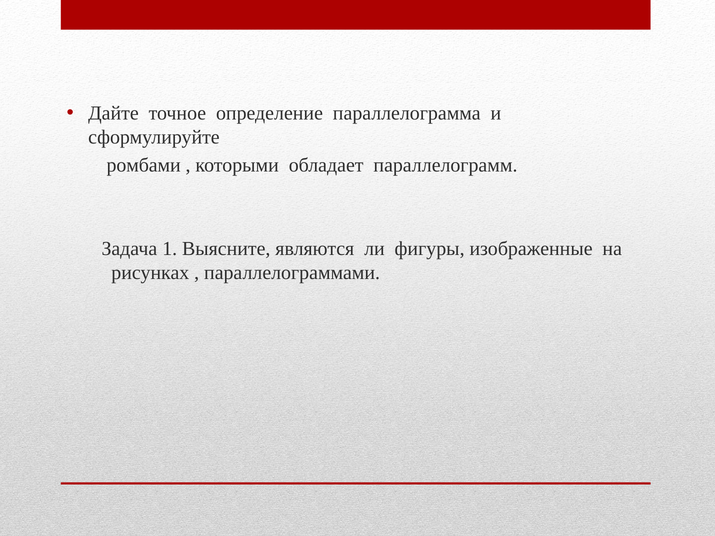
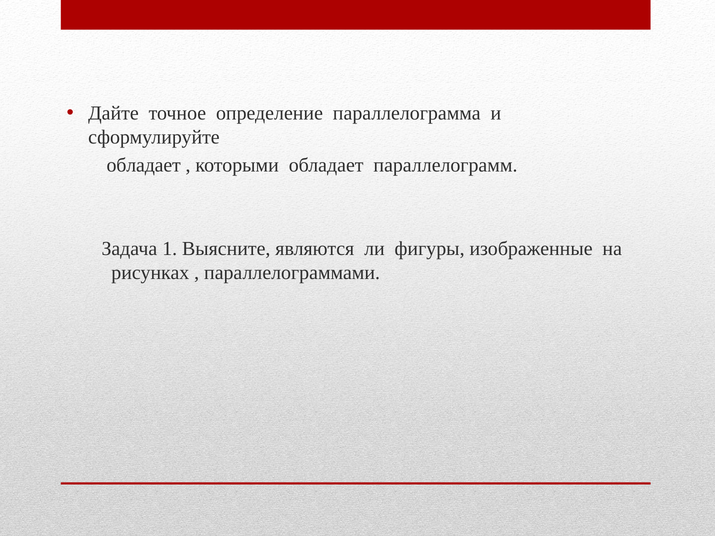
ромбами at (144, 165): ромбами -> обладает
